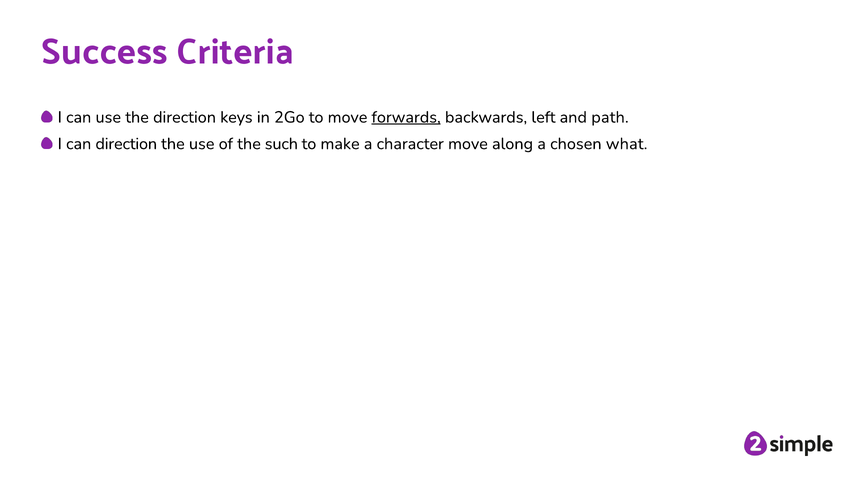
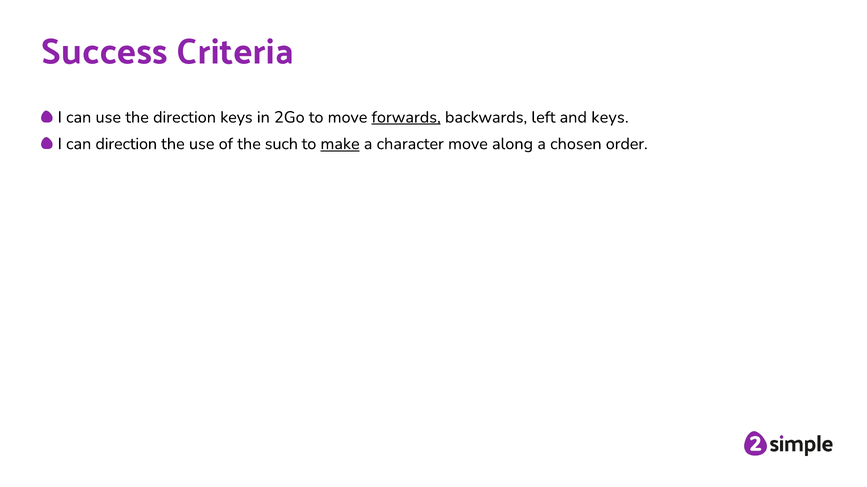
and path: path -> keys
make underline: none -> present
what: what -> order
